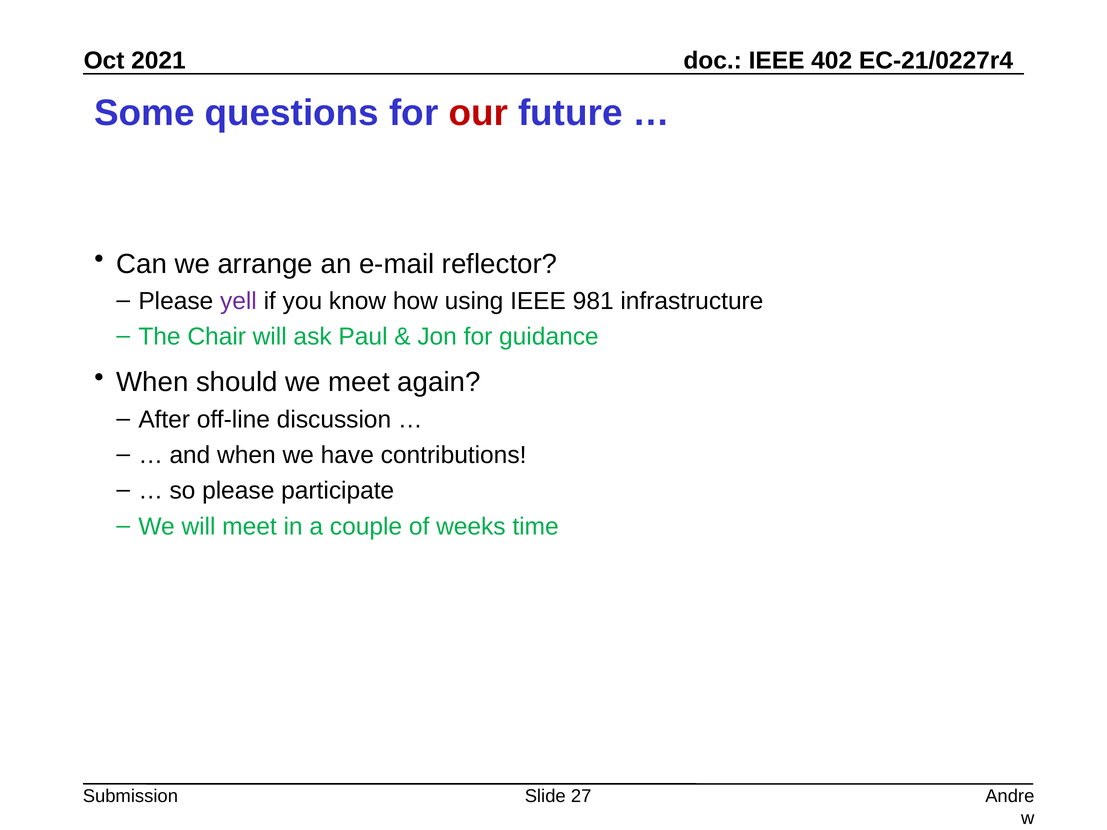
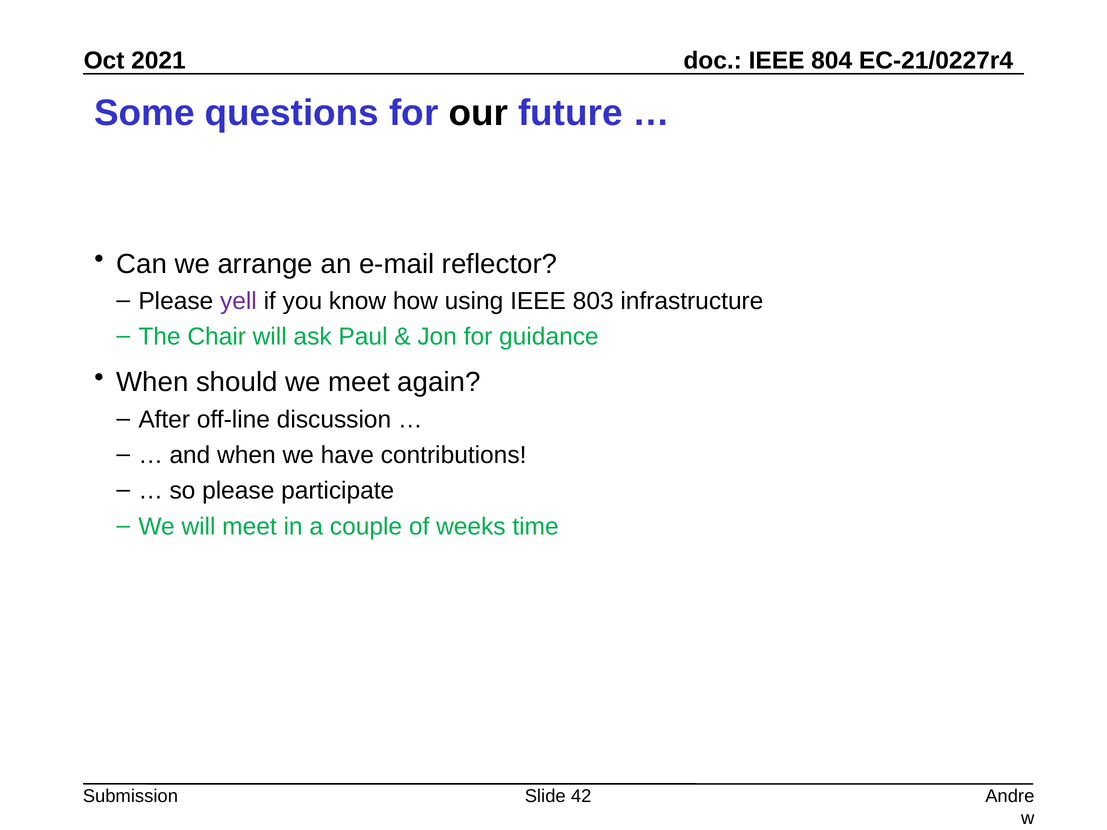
402: 402 -> 804
our colour: red -> black
981: 981 -> 803
27: 27 -> 42
